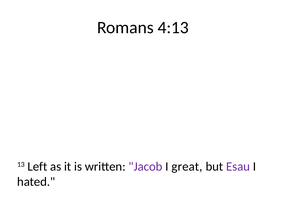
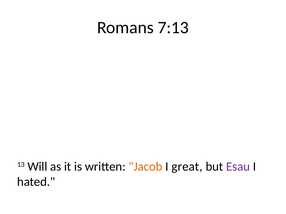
4:13: 4:13 -> 7:13
Left: Left -> Will
Jacob colour: purple -> orange
